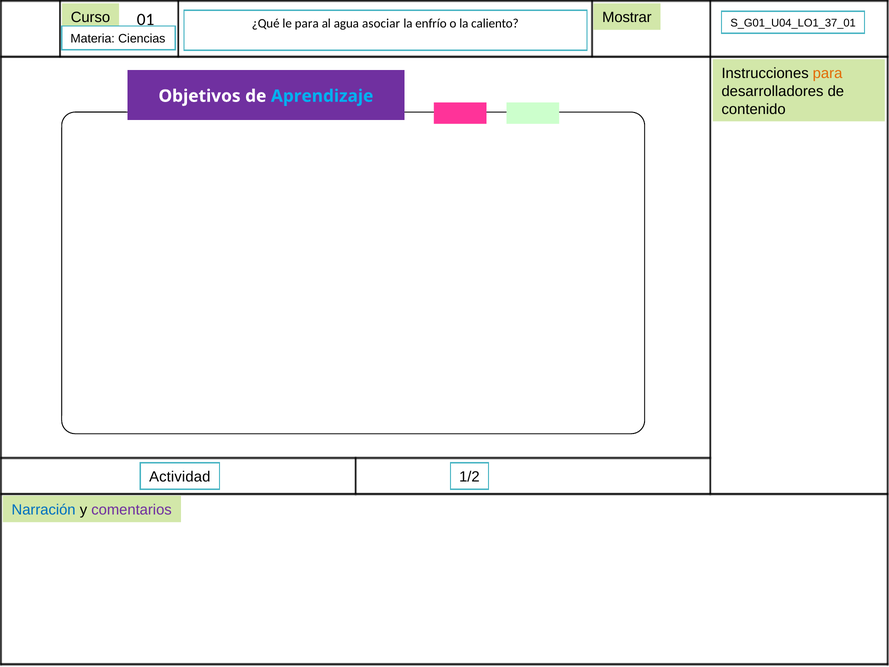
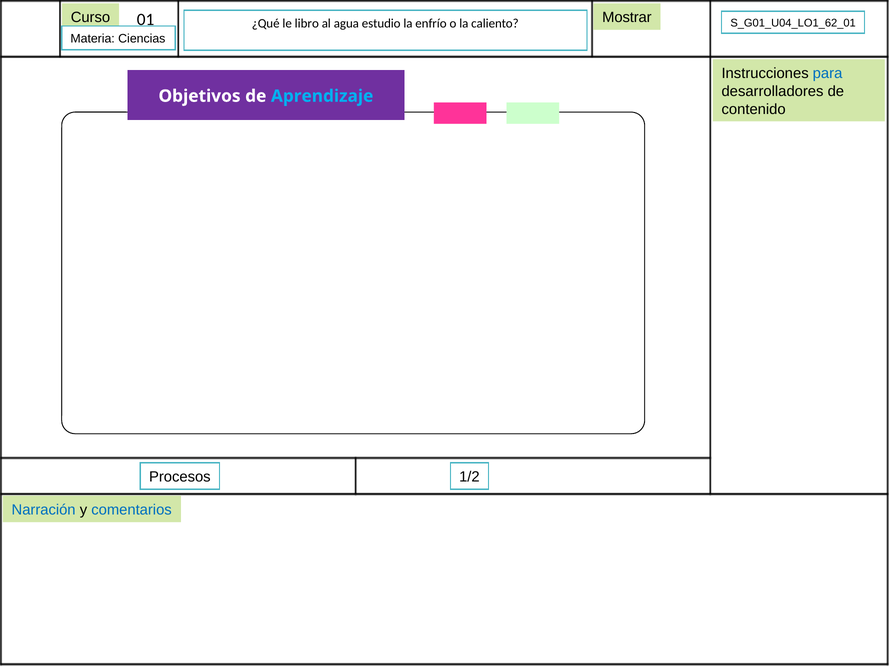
le para: para -> libro
asociar: asociar -> estudio
S_G01_U04_LO1_37_01: S_G01_U04_LO1_37_01 -> S_G01_U04_LO1_62_01
para at (828, 74) colour: orange -> blue
Actividad: Actividad -> Procesos
comentarios colour: purple -> blue
